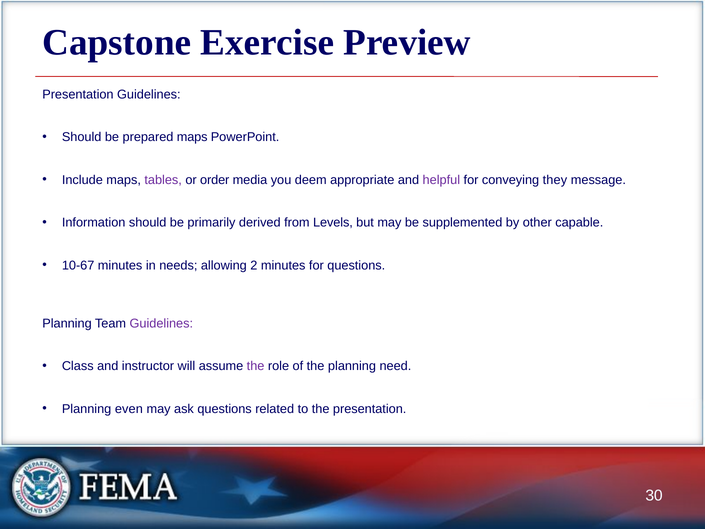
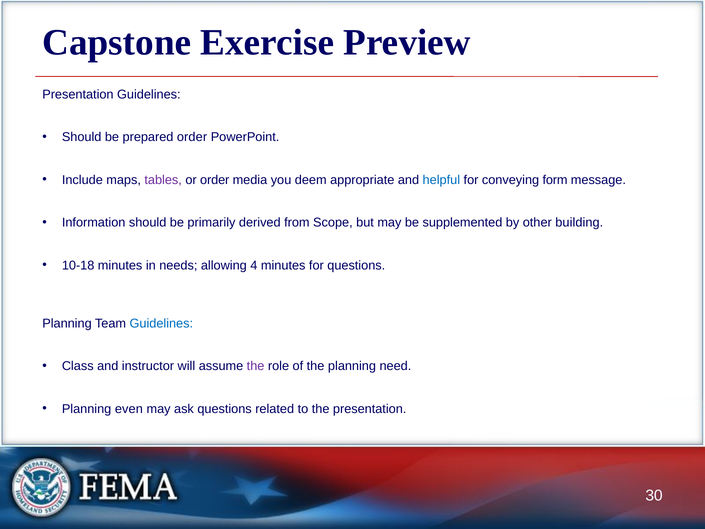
prepared maps: maps -> order
helpful colour: purple -> blue
they: they -> form
Levels: Levels -> Scope
capable: capable -> building
10-67: 10-67 -> 10-18
2: 2 -> 4
Guidelines at (161, 323) colour: purple -> blue
